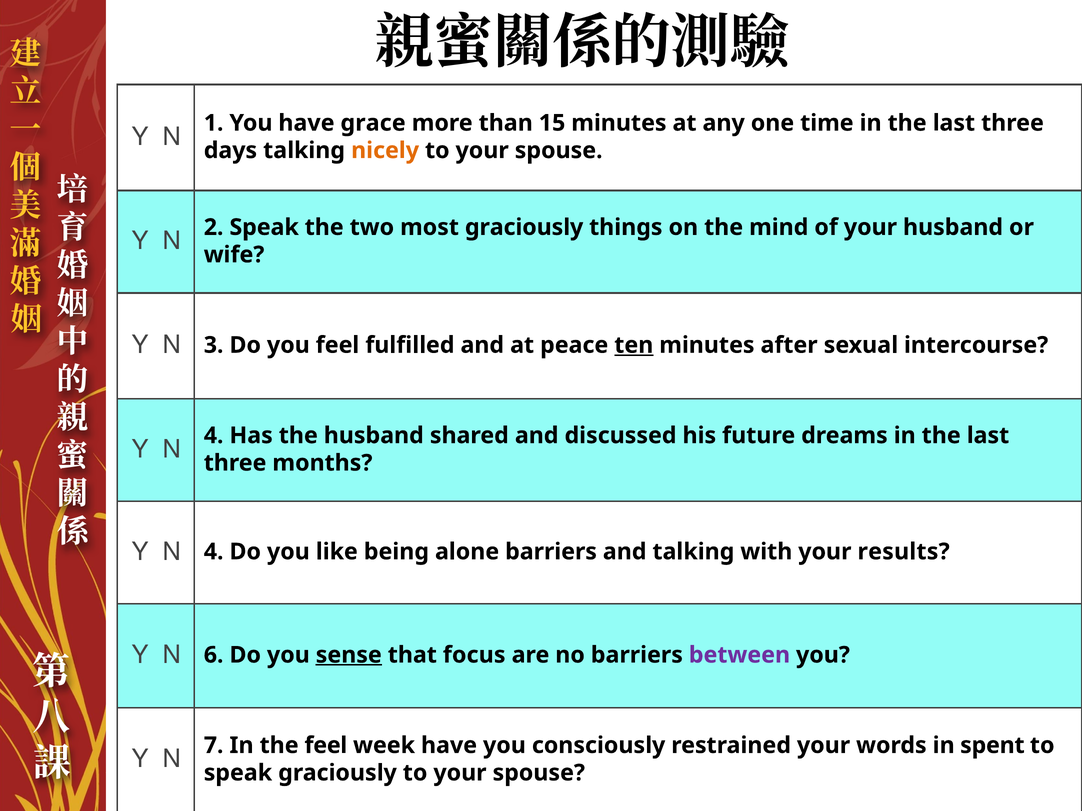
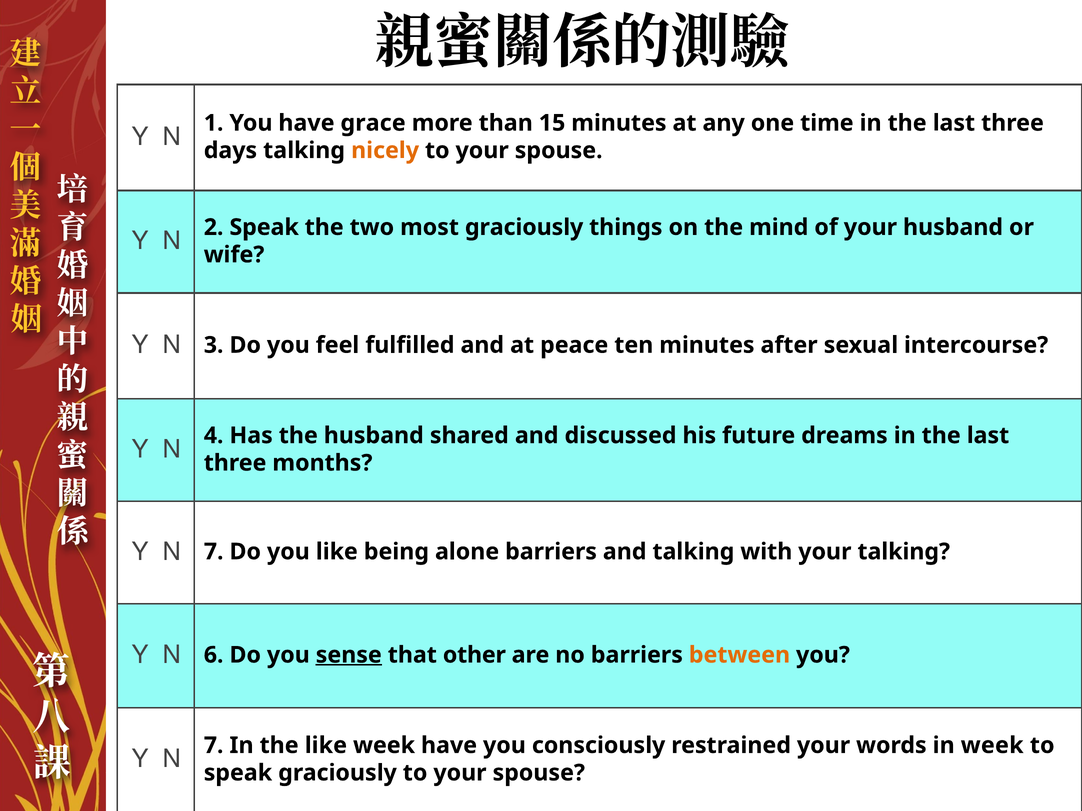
ten underline: present -> none
4 at (214, 552): 4 -> 7
your results: results -> talking
focus: focus -> other
between colour: purple -> orange
the feel: feel -> like
in spent: spent -> week
